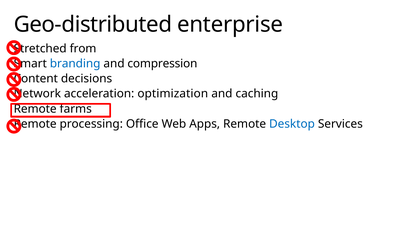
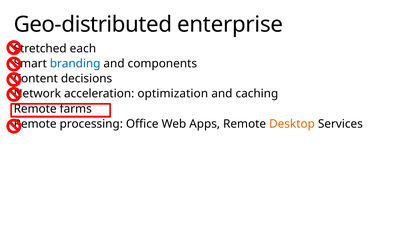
from: from -> each
compression: compression -> components
Desktop colour: blue -> orange
